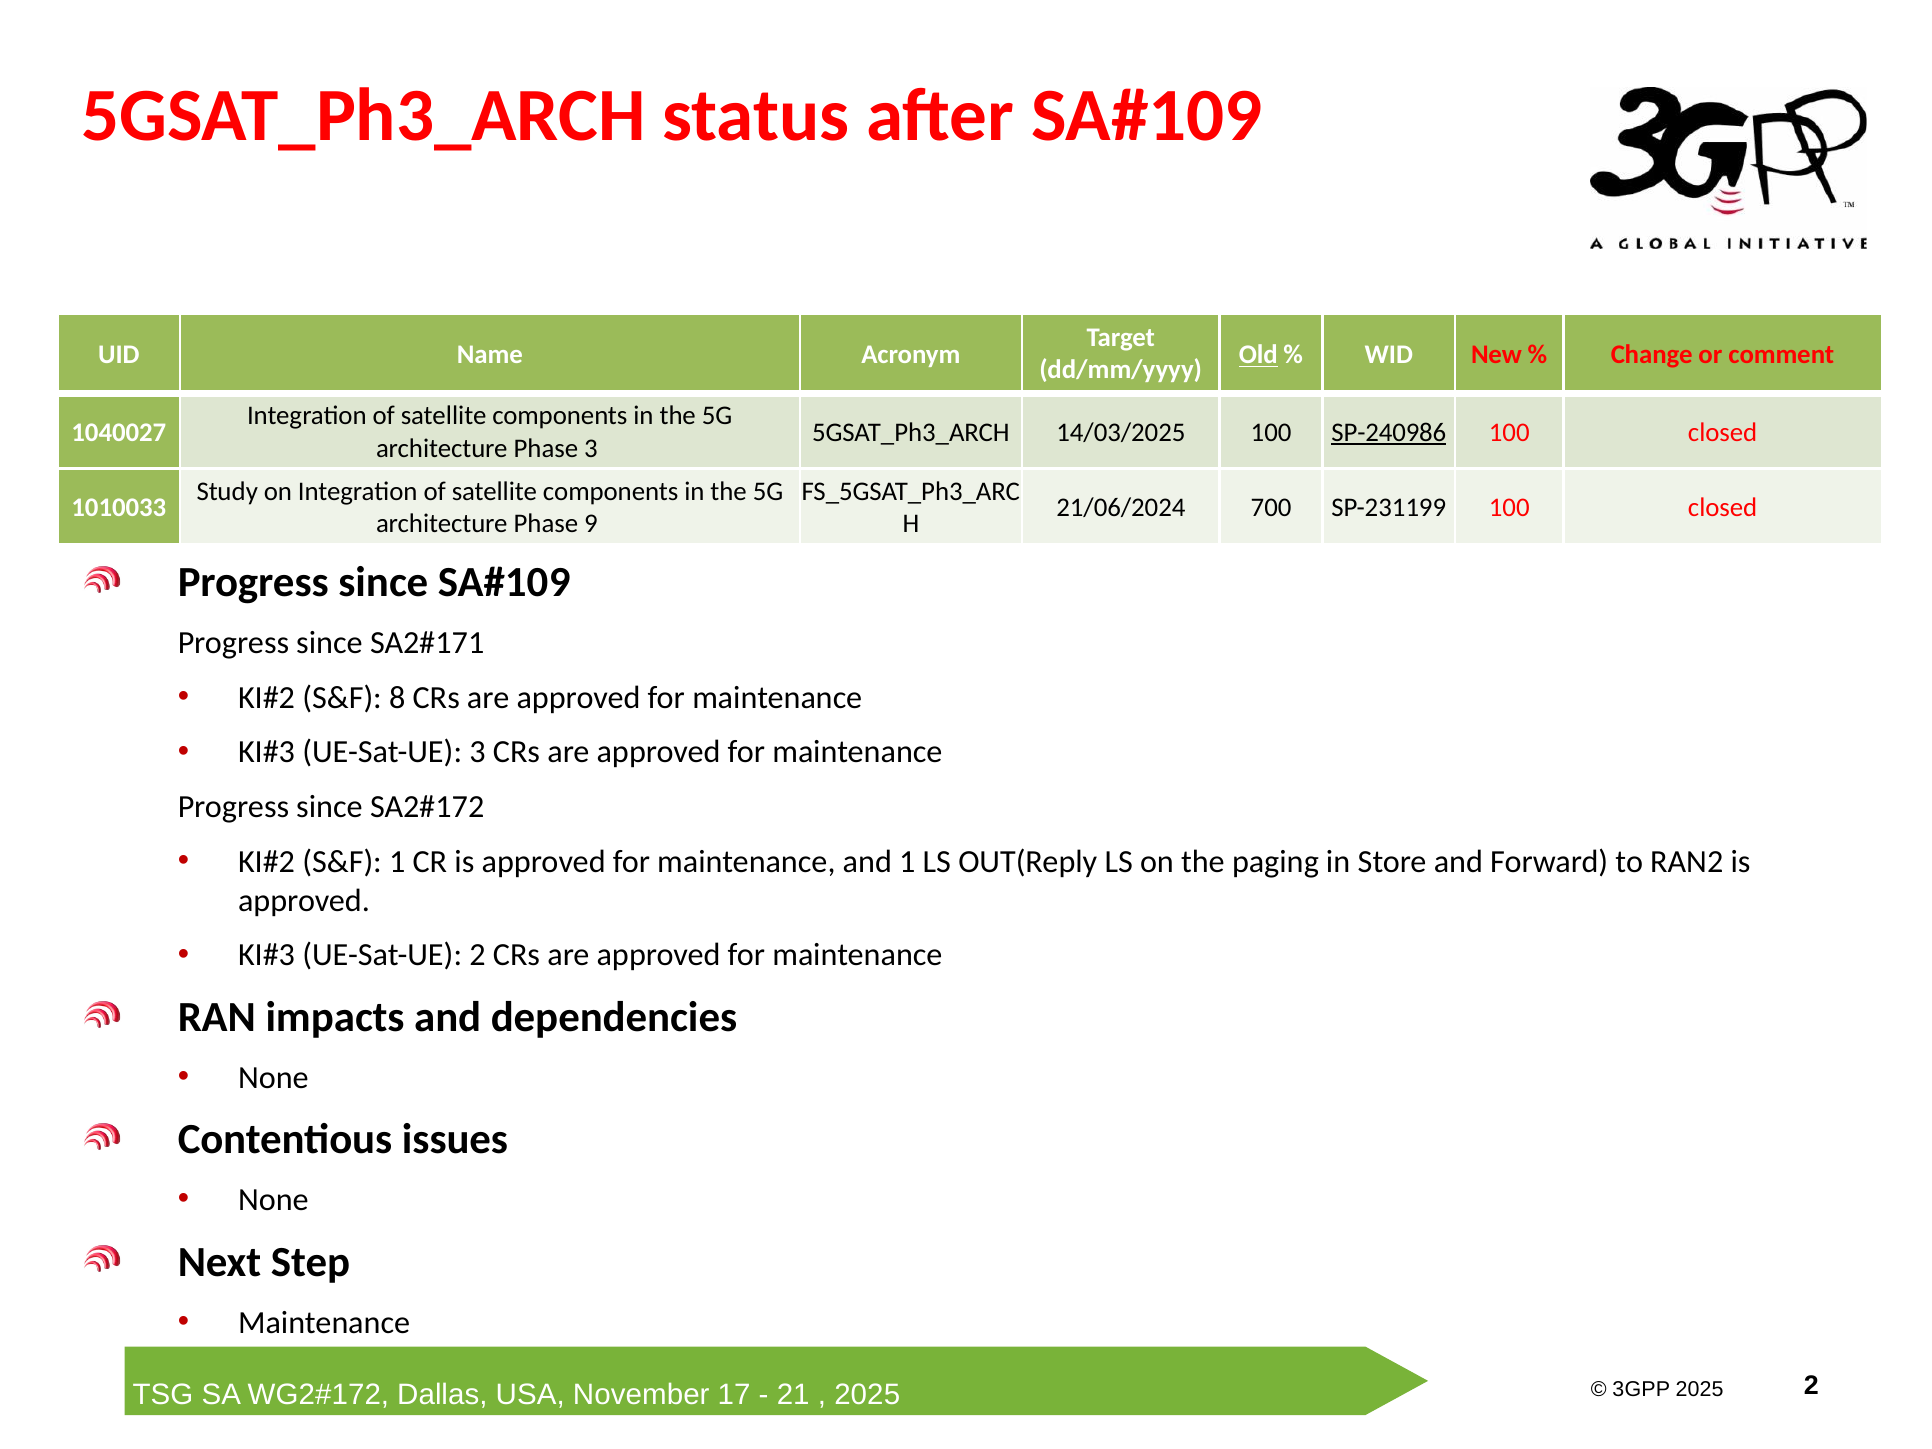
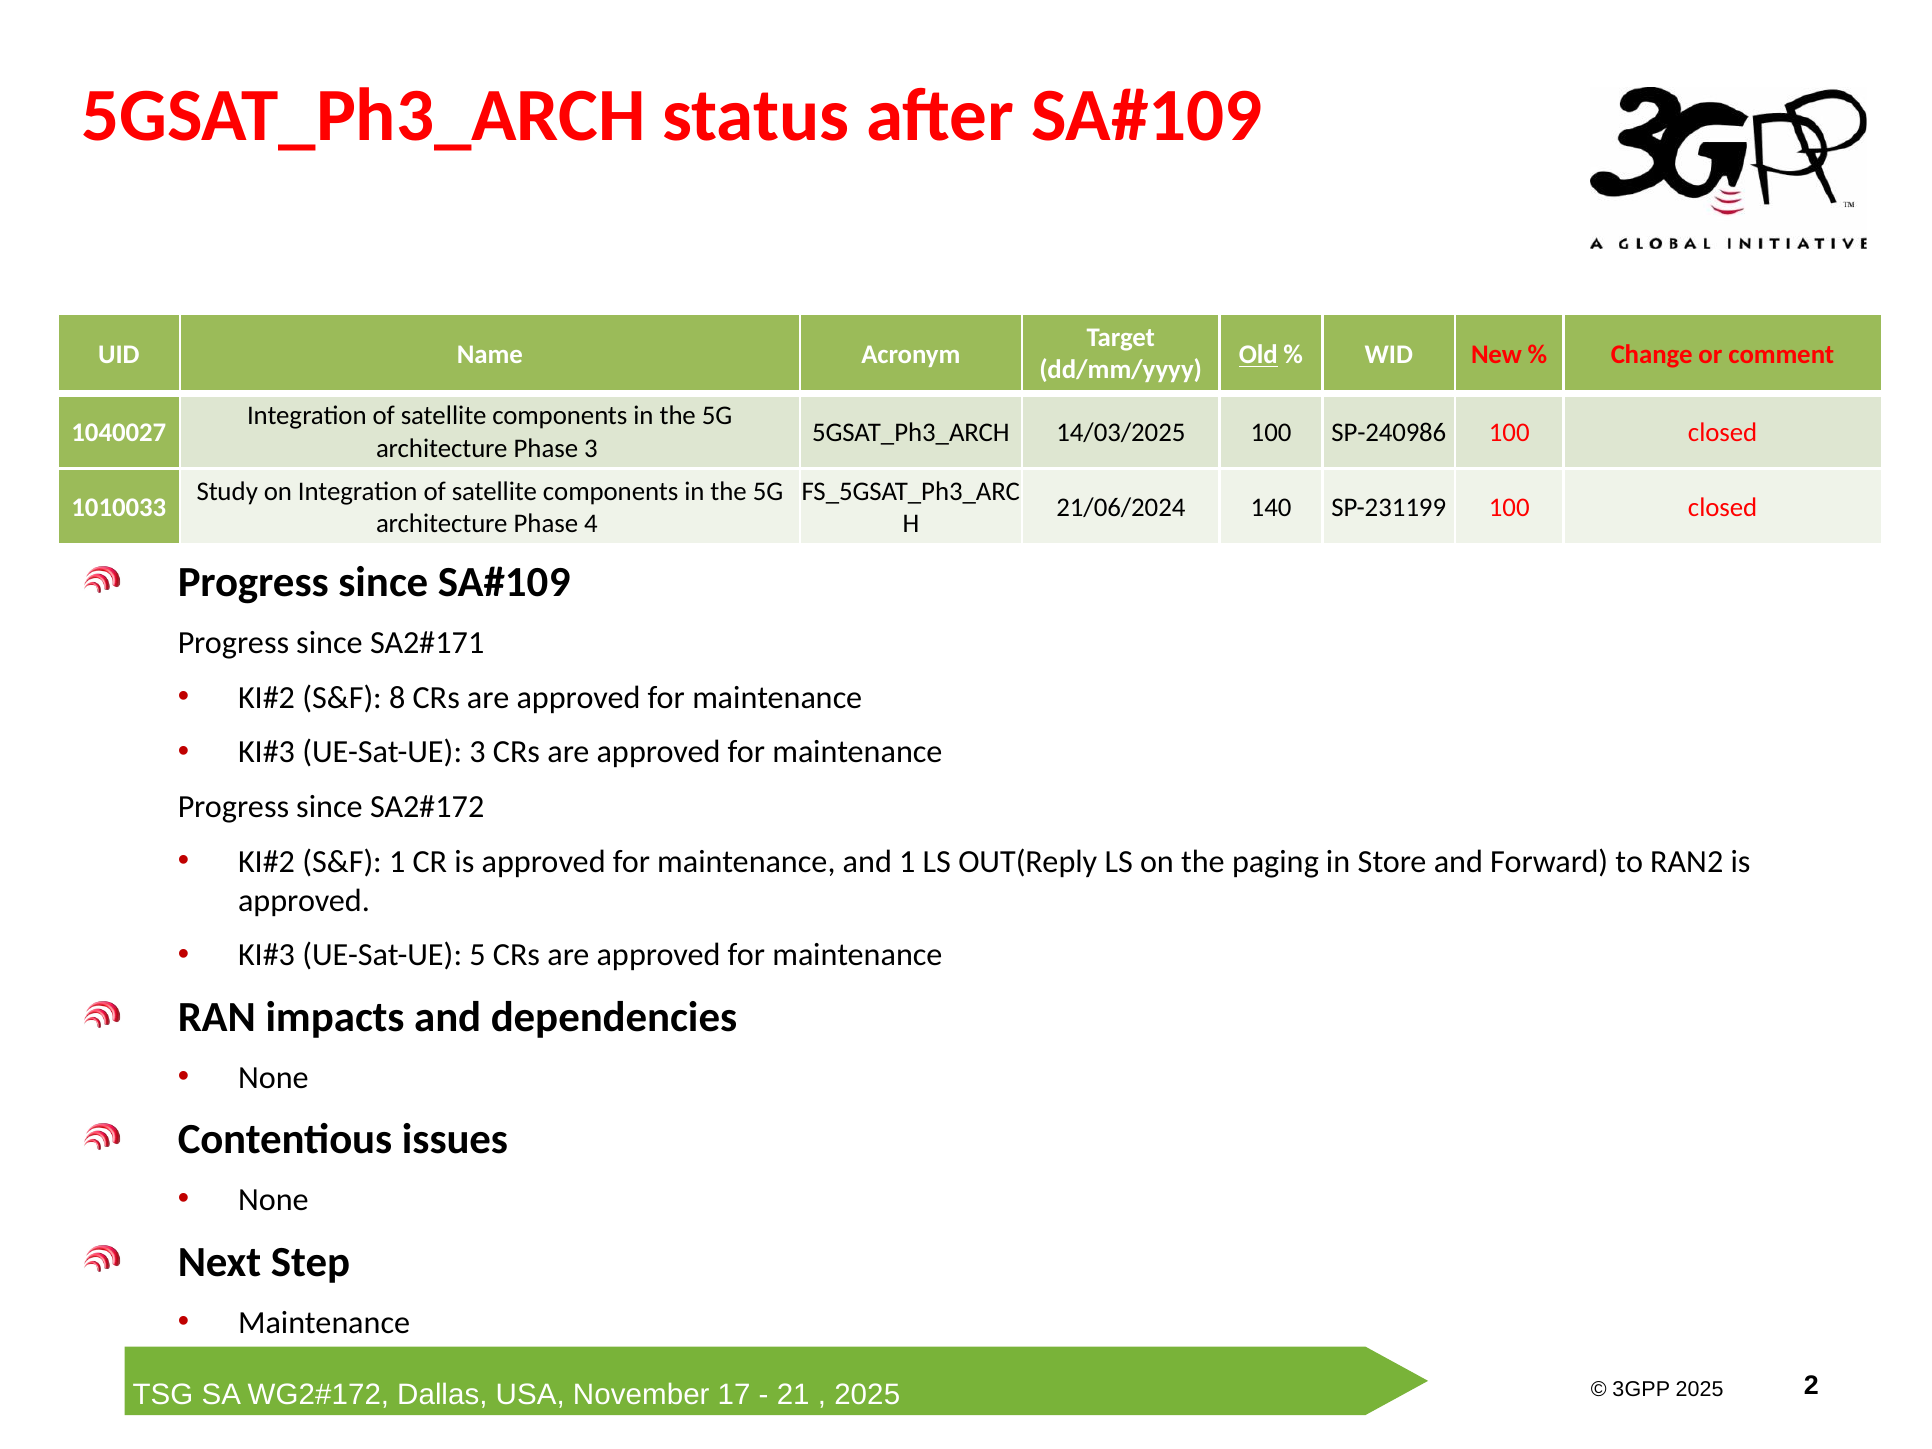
SP-240986 underline: present -> none
700: 700 -> 140
9: 9 -> 4
UE-Sat-UE 2: 2 -> 5
